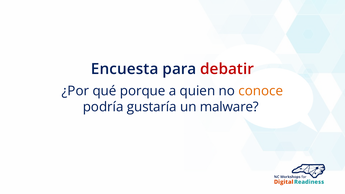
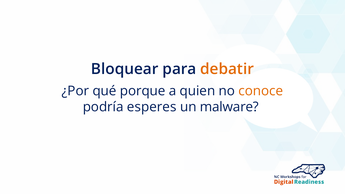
Encuesta: Encuesta -> Bloquear
debatir colour: red -> orange
gustaría: gustaría -> esperes
